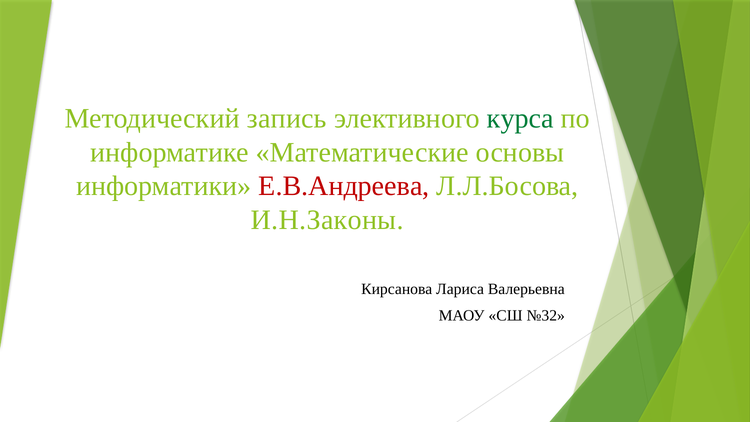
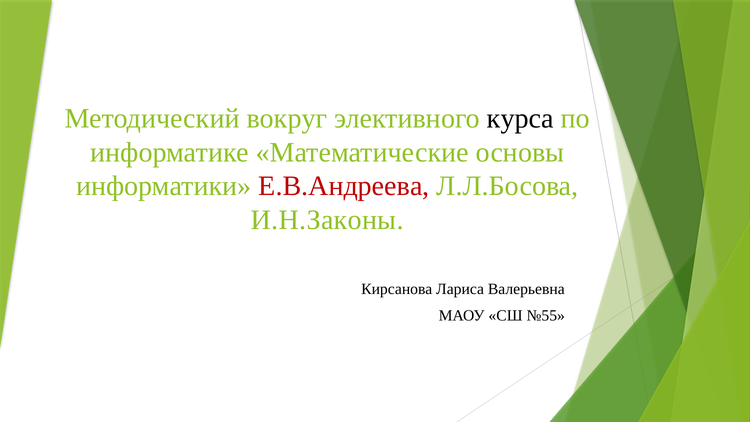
запись: запись -> вокруг
курса colour: green -> black
№32: №32 -> №55
